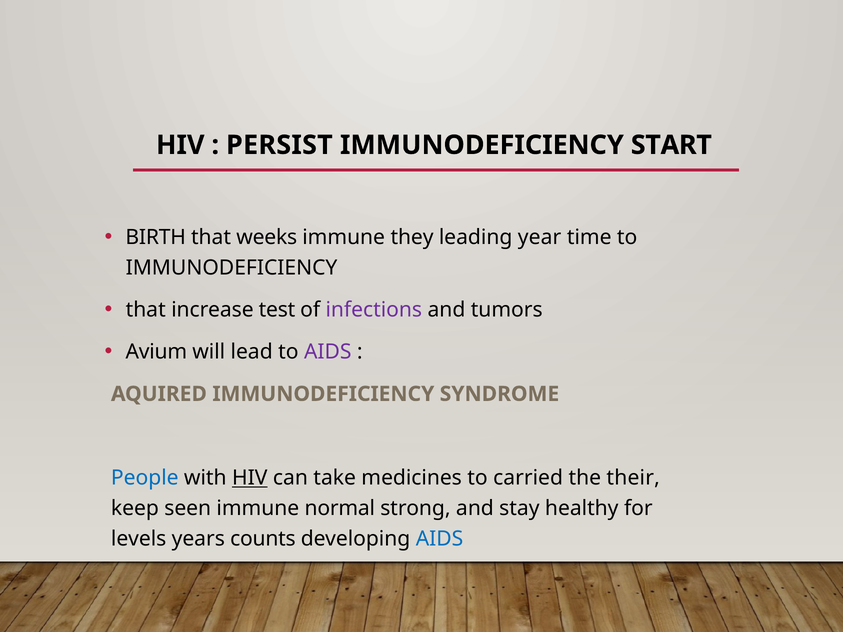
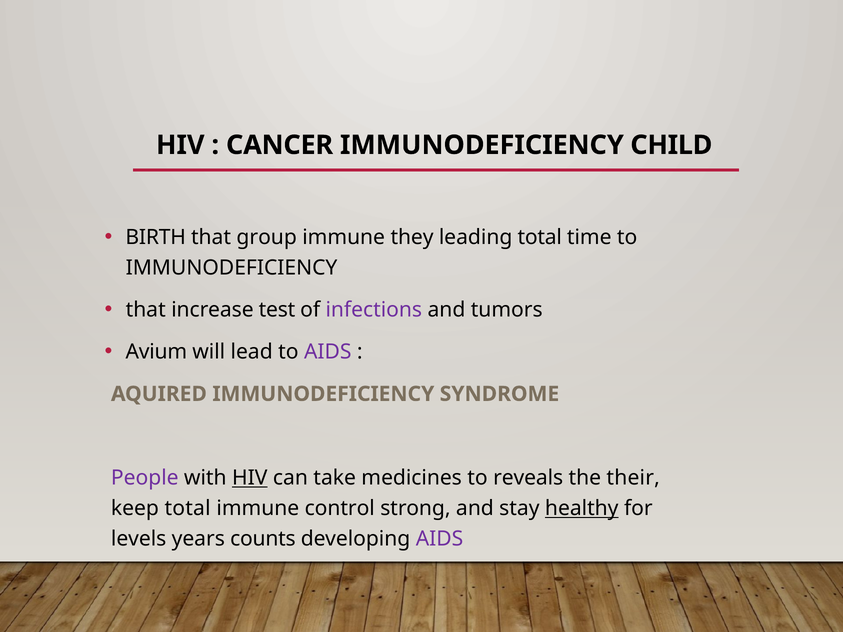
PERSIST: PERSIST -> CANCER
START: START -> CHILD
weeks: weeks -> group
leading year: year -> total
People colour: blue -> purple
carried: carried -> reveals
keep seen: seen -> total
normal: normal -> control
healthy underline: none -> present
AIDS at (440, 539) colour: blue -> purple
